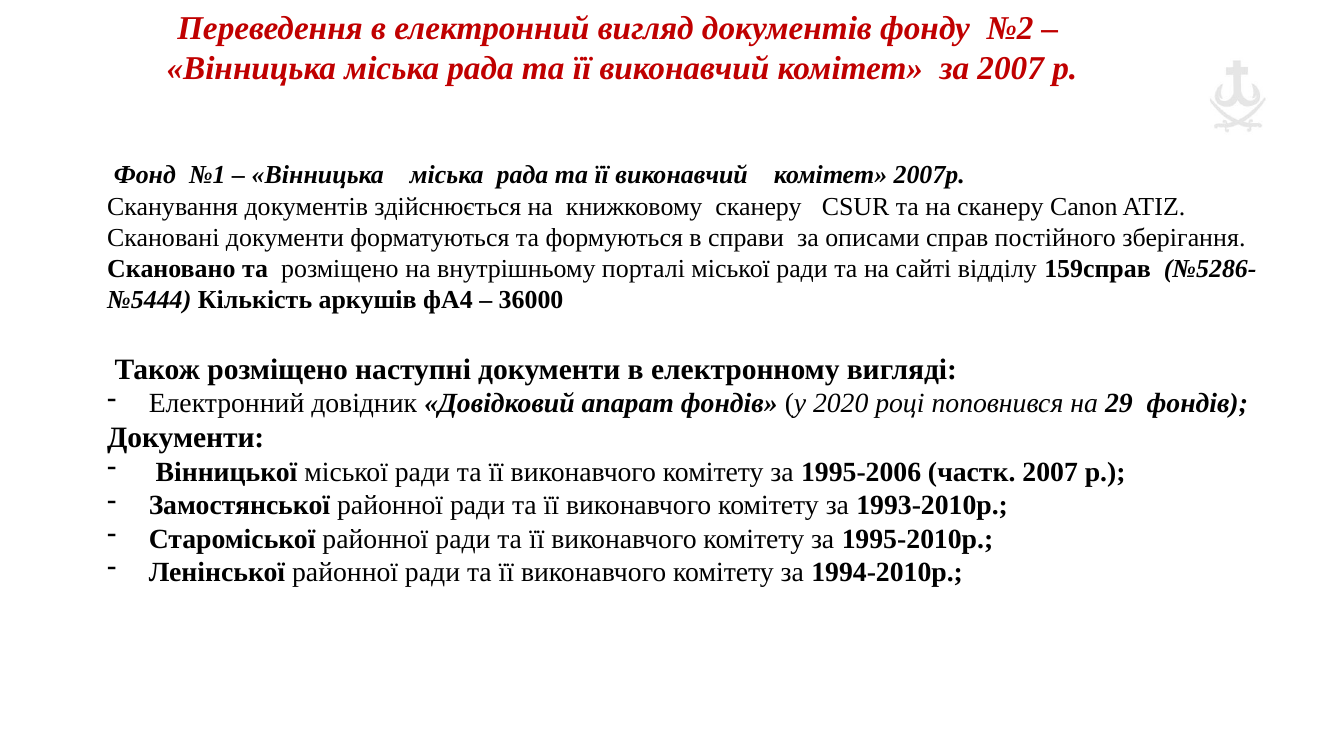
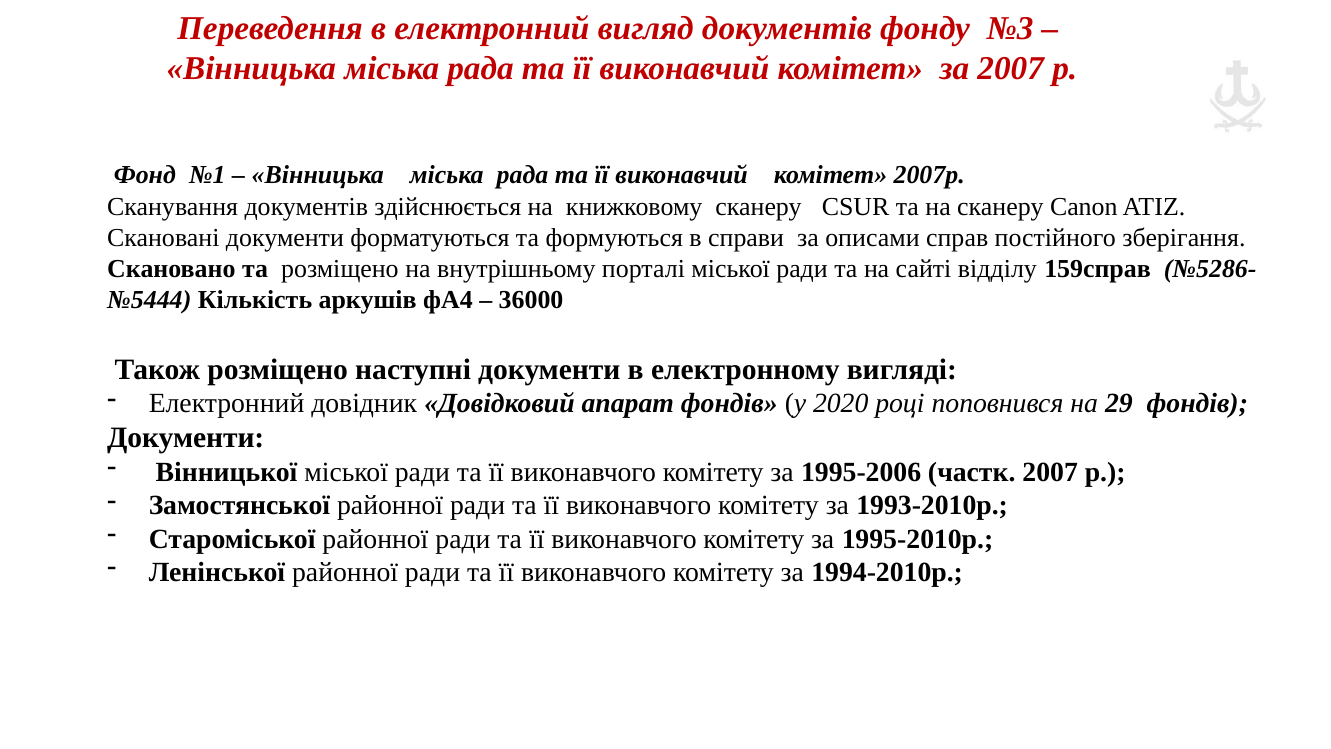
№2: №2 -> №3
